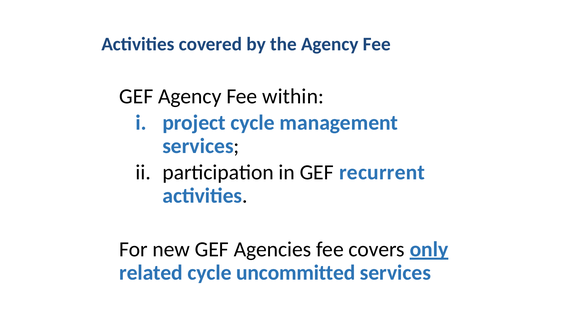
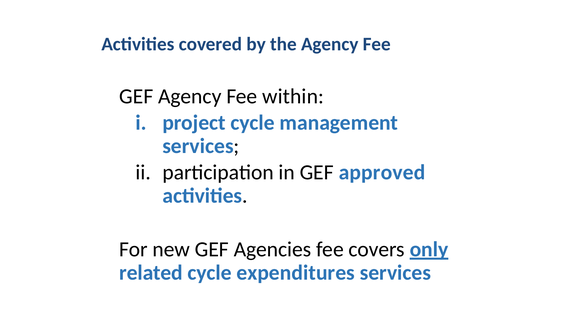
recurrent: recurrent -> approved
uncommitted: uncommitted -> expenditures
